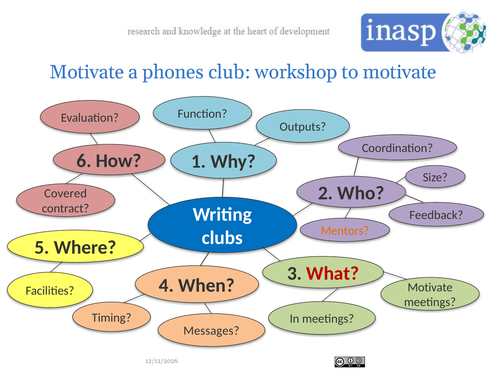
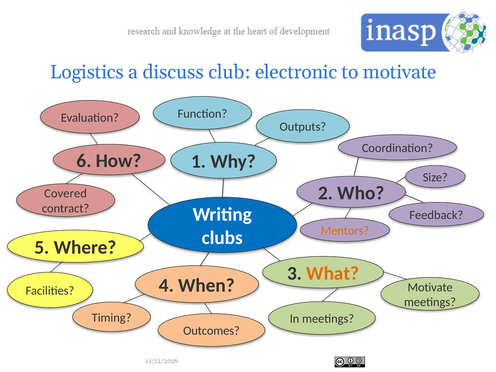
Motivate at (87, 72): Motivate -> Logistics
phones: phones -> discuss
workshop: workshop -> electronic
What colour: red -> orange
Messages: Messages -> Outcomes
